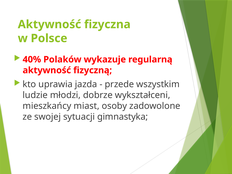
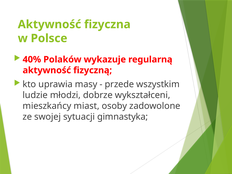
jazda: jazda -> masy
